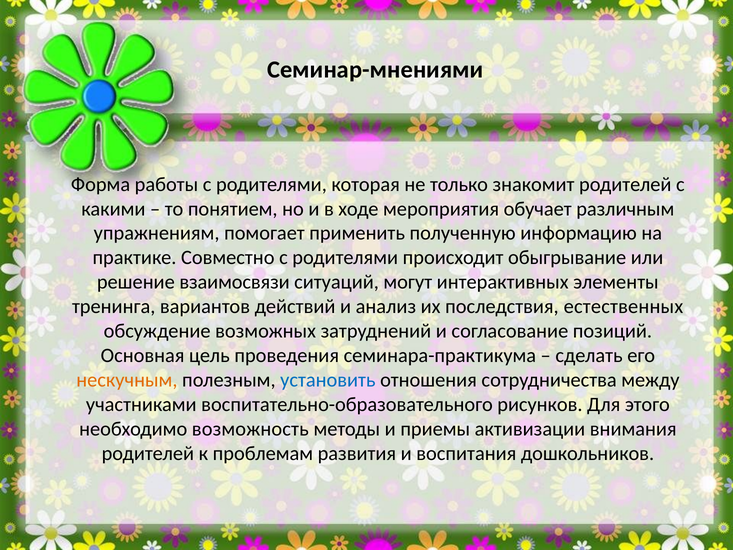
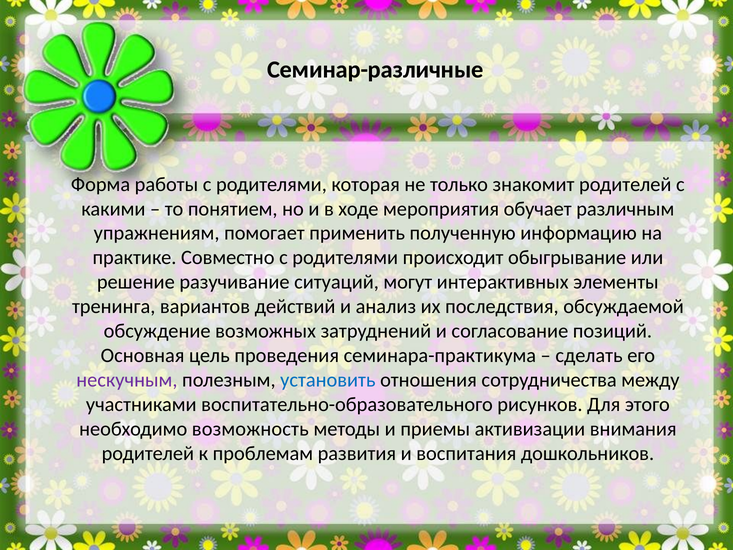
Семинар-мнениями: Семинар-мнениями -> Семинар-различные
взаимосвязи: взаимосвязи -> разучивание
естественных: естественных -> обсуждаемой
нескучным colour: orange -> purple
